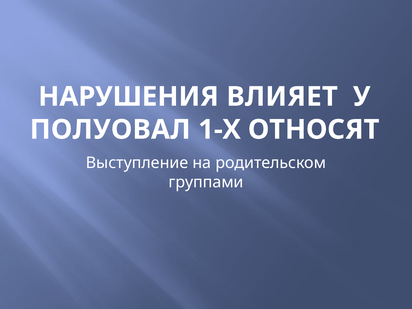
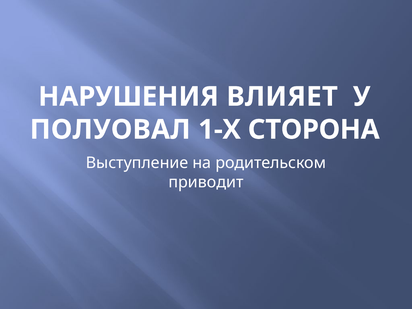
ОТНОСЯТ: ОТНОСЯТ -> СТОРОНА
группами: группами -> приводит
